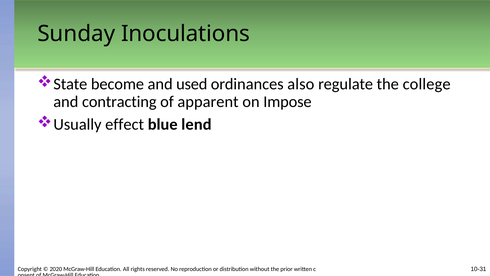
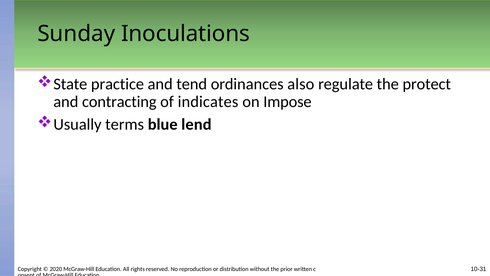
become: become -> practice
used: used -> tend
college: college -> protect
apparent: apparent -> indicates
effect: effect -> terms
